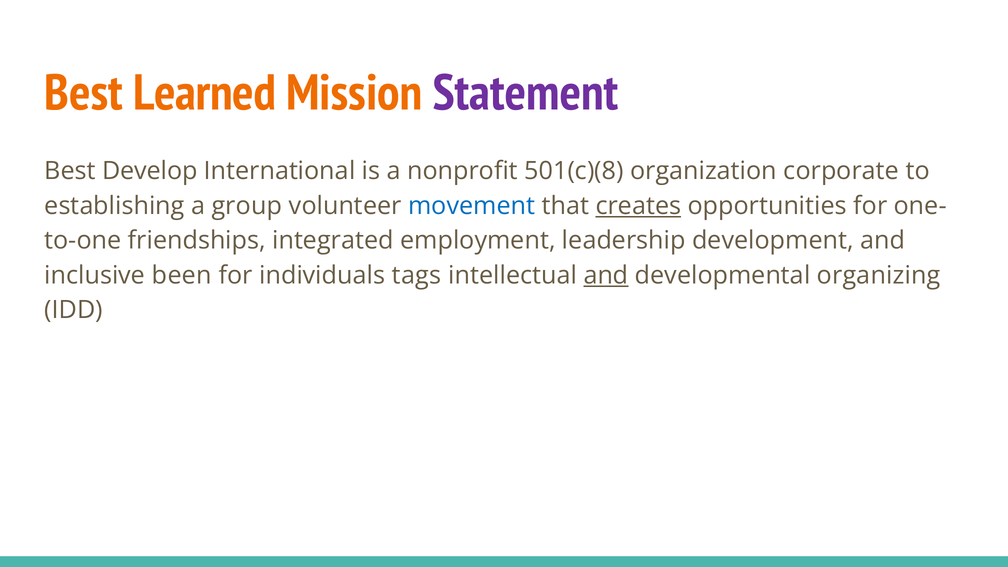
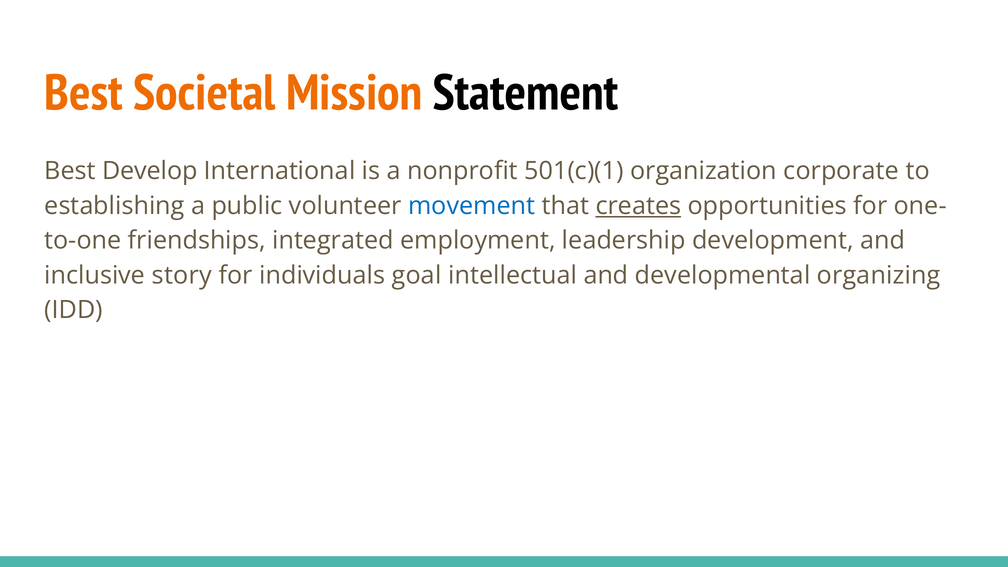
Learned: Learned -> Societal
Statement colour: purple -> black
501(c)(8: 501(c)(8 -> 501(c)(1
group: group -> public
been: been -> story
tags: tags -> goal
and at (606, 275) underline: present -> none
